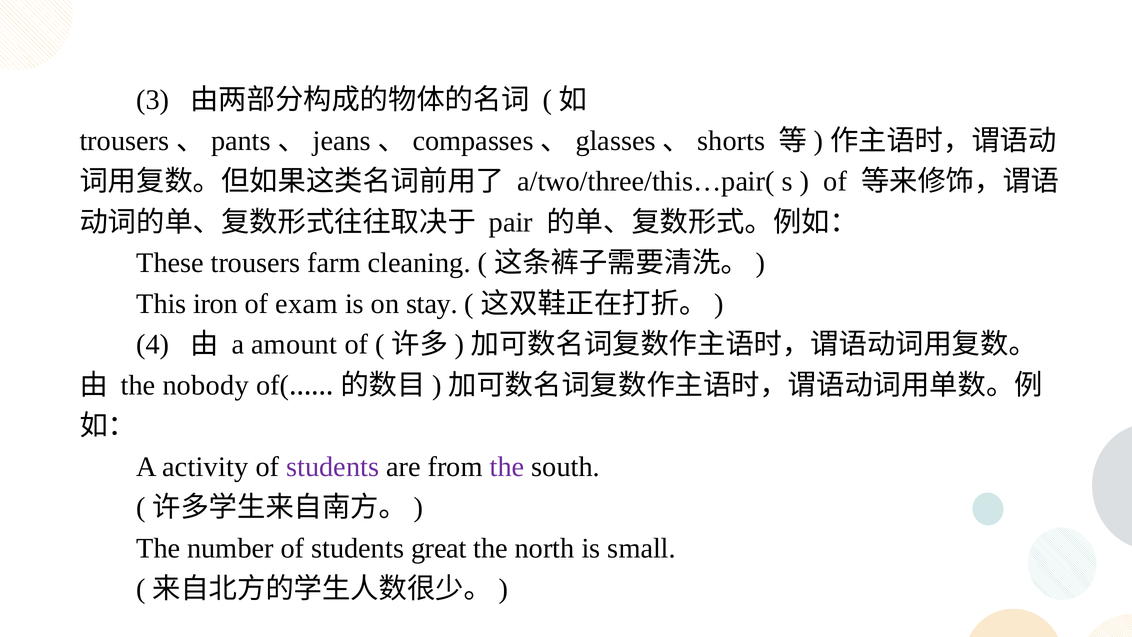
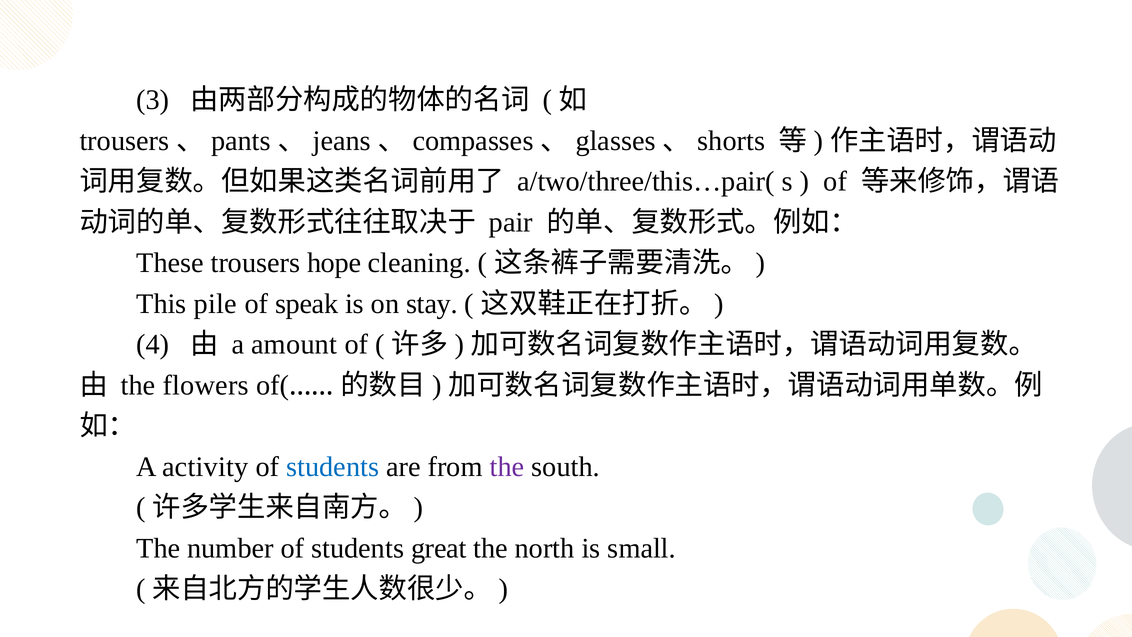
farm: farm -> hope
iron: iron -> pile
exam: exam -> speak
nobody: nobody -> flowers
students at (333, 467) colour: purple -> blue
